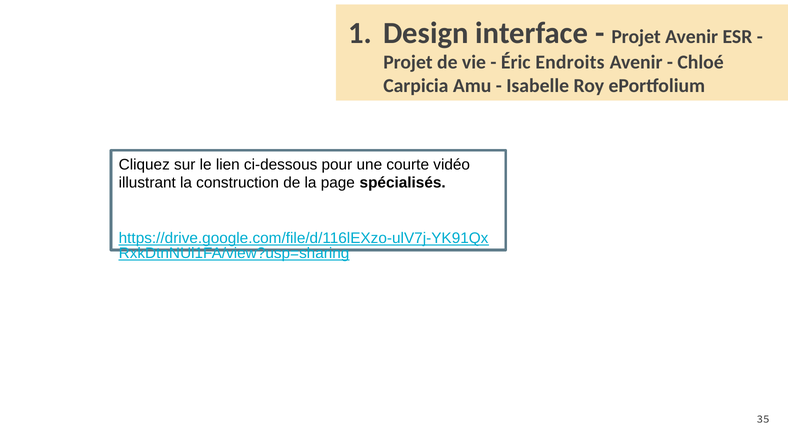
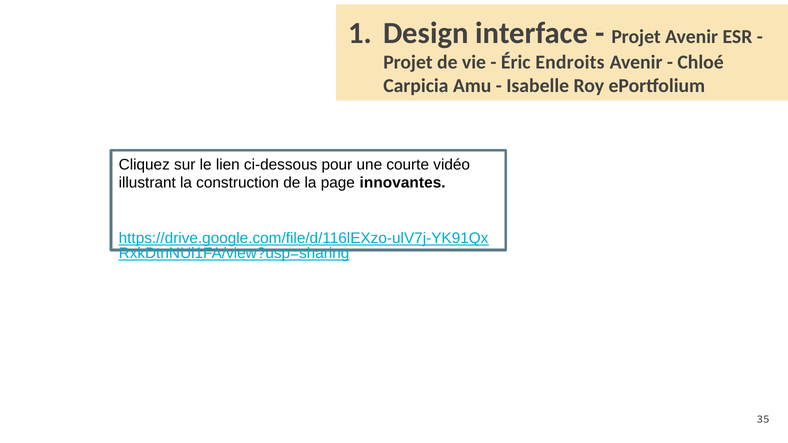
spécialisés: spécialisés -> innovantes
